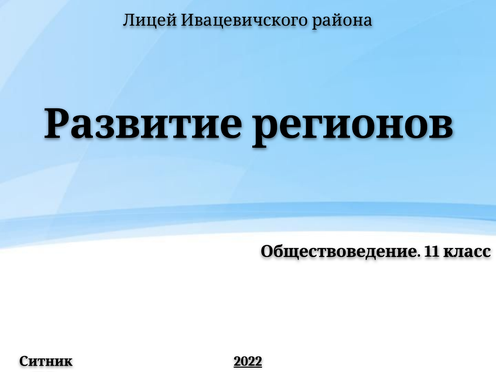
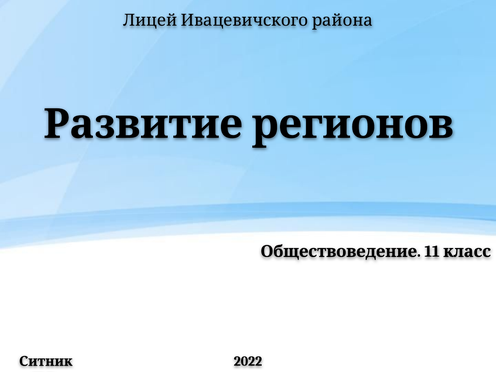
2022 underline: present -> none
